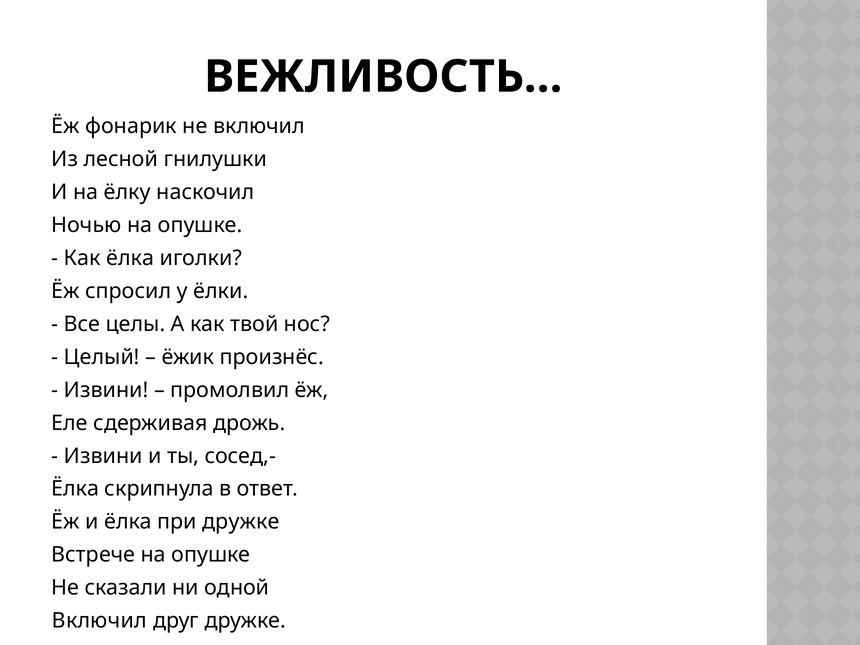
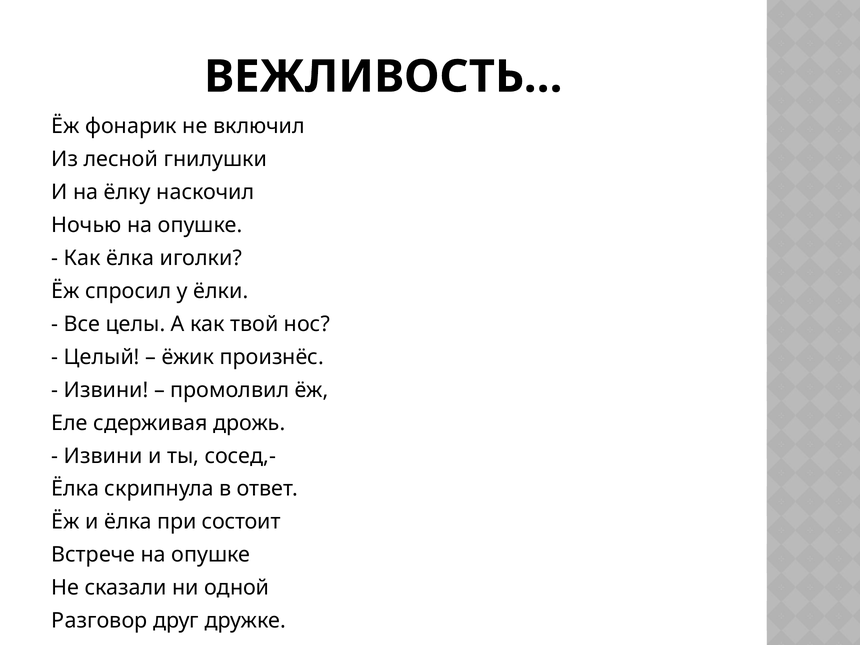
при дружке: дружке -> состоит
Включил at (99, 621): Включил -> Разговор
